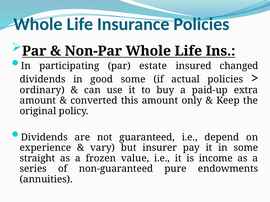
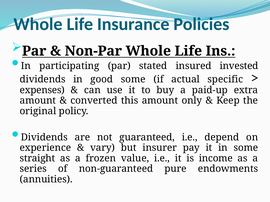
estate: estate -> stated
changed: changed -> invested
actual policies: policies -> specific
ordinary: ordinary -> expenses
